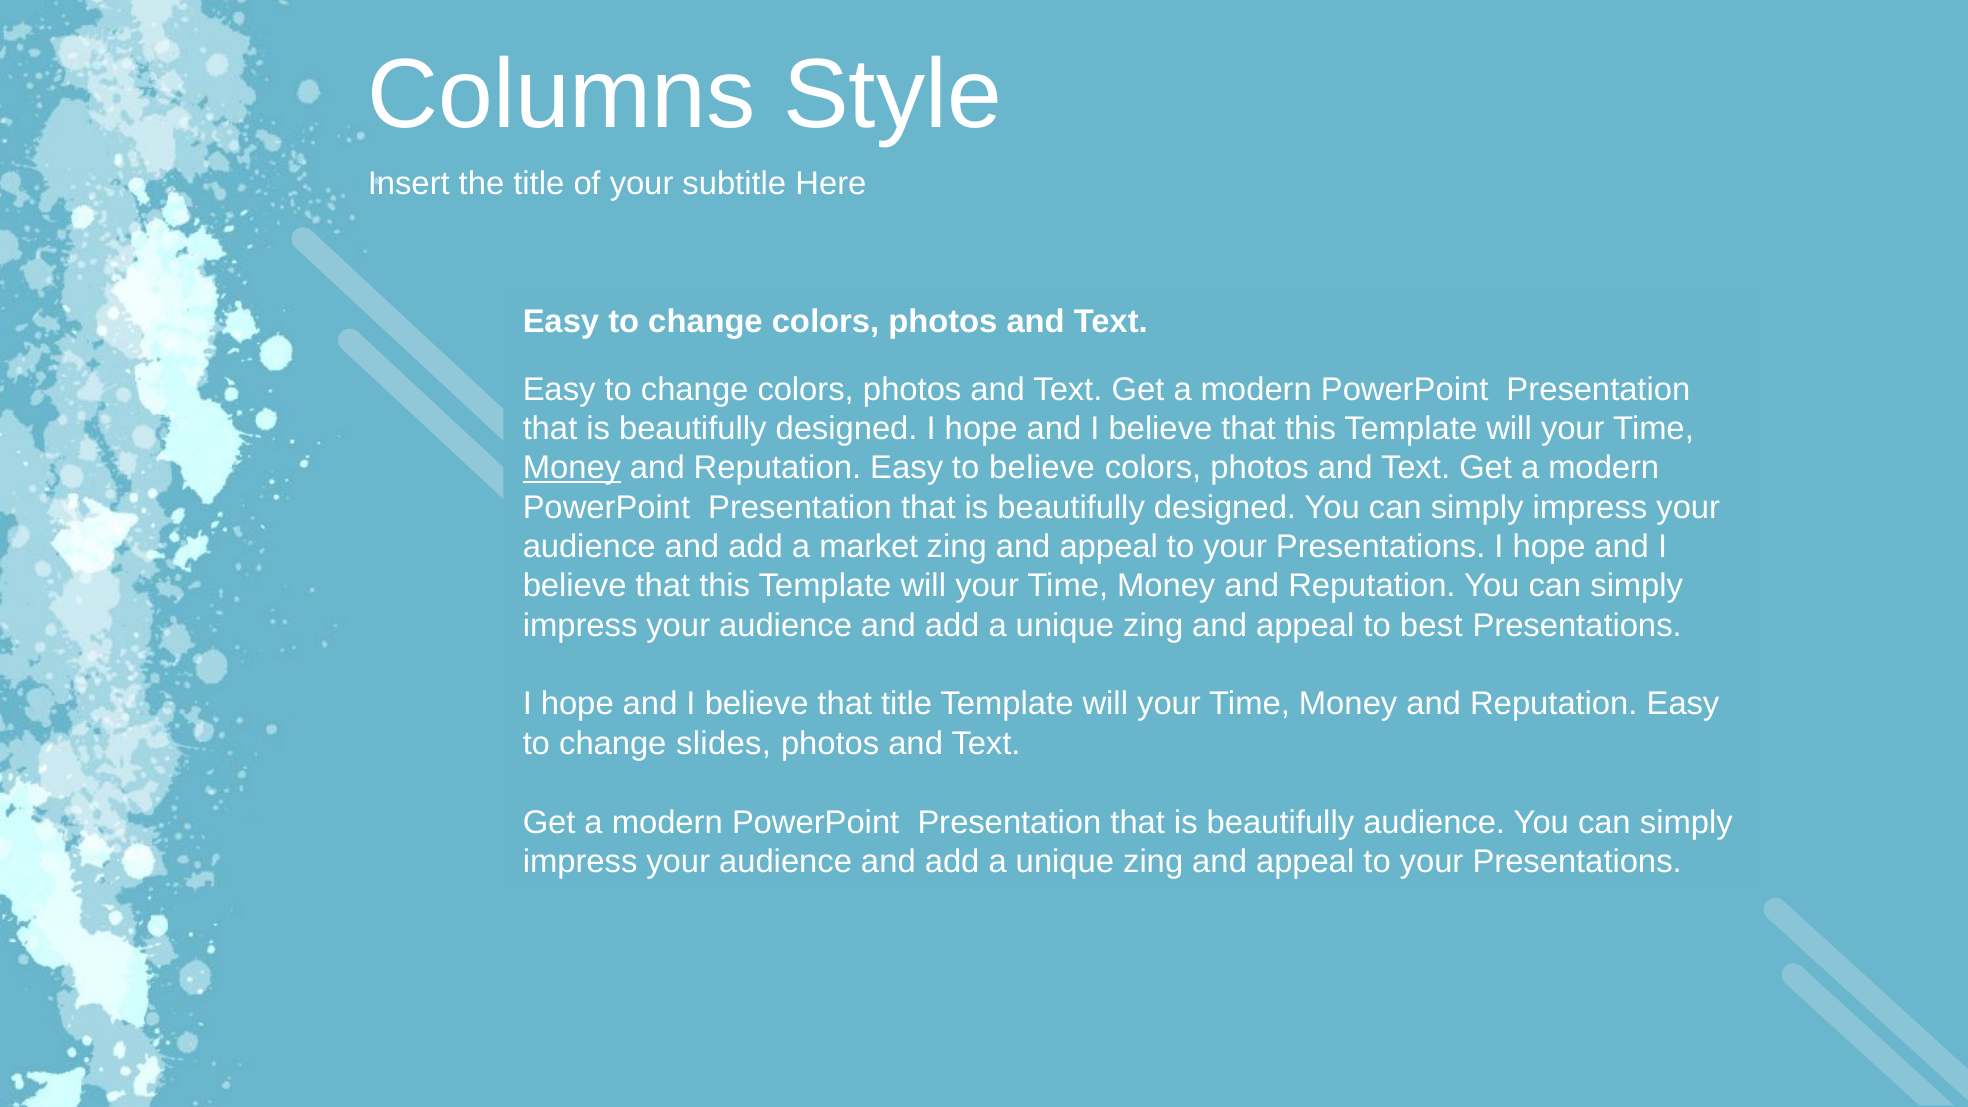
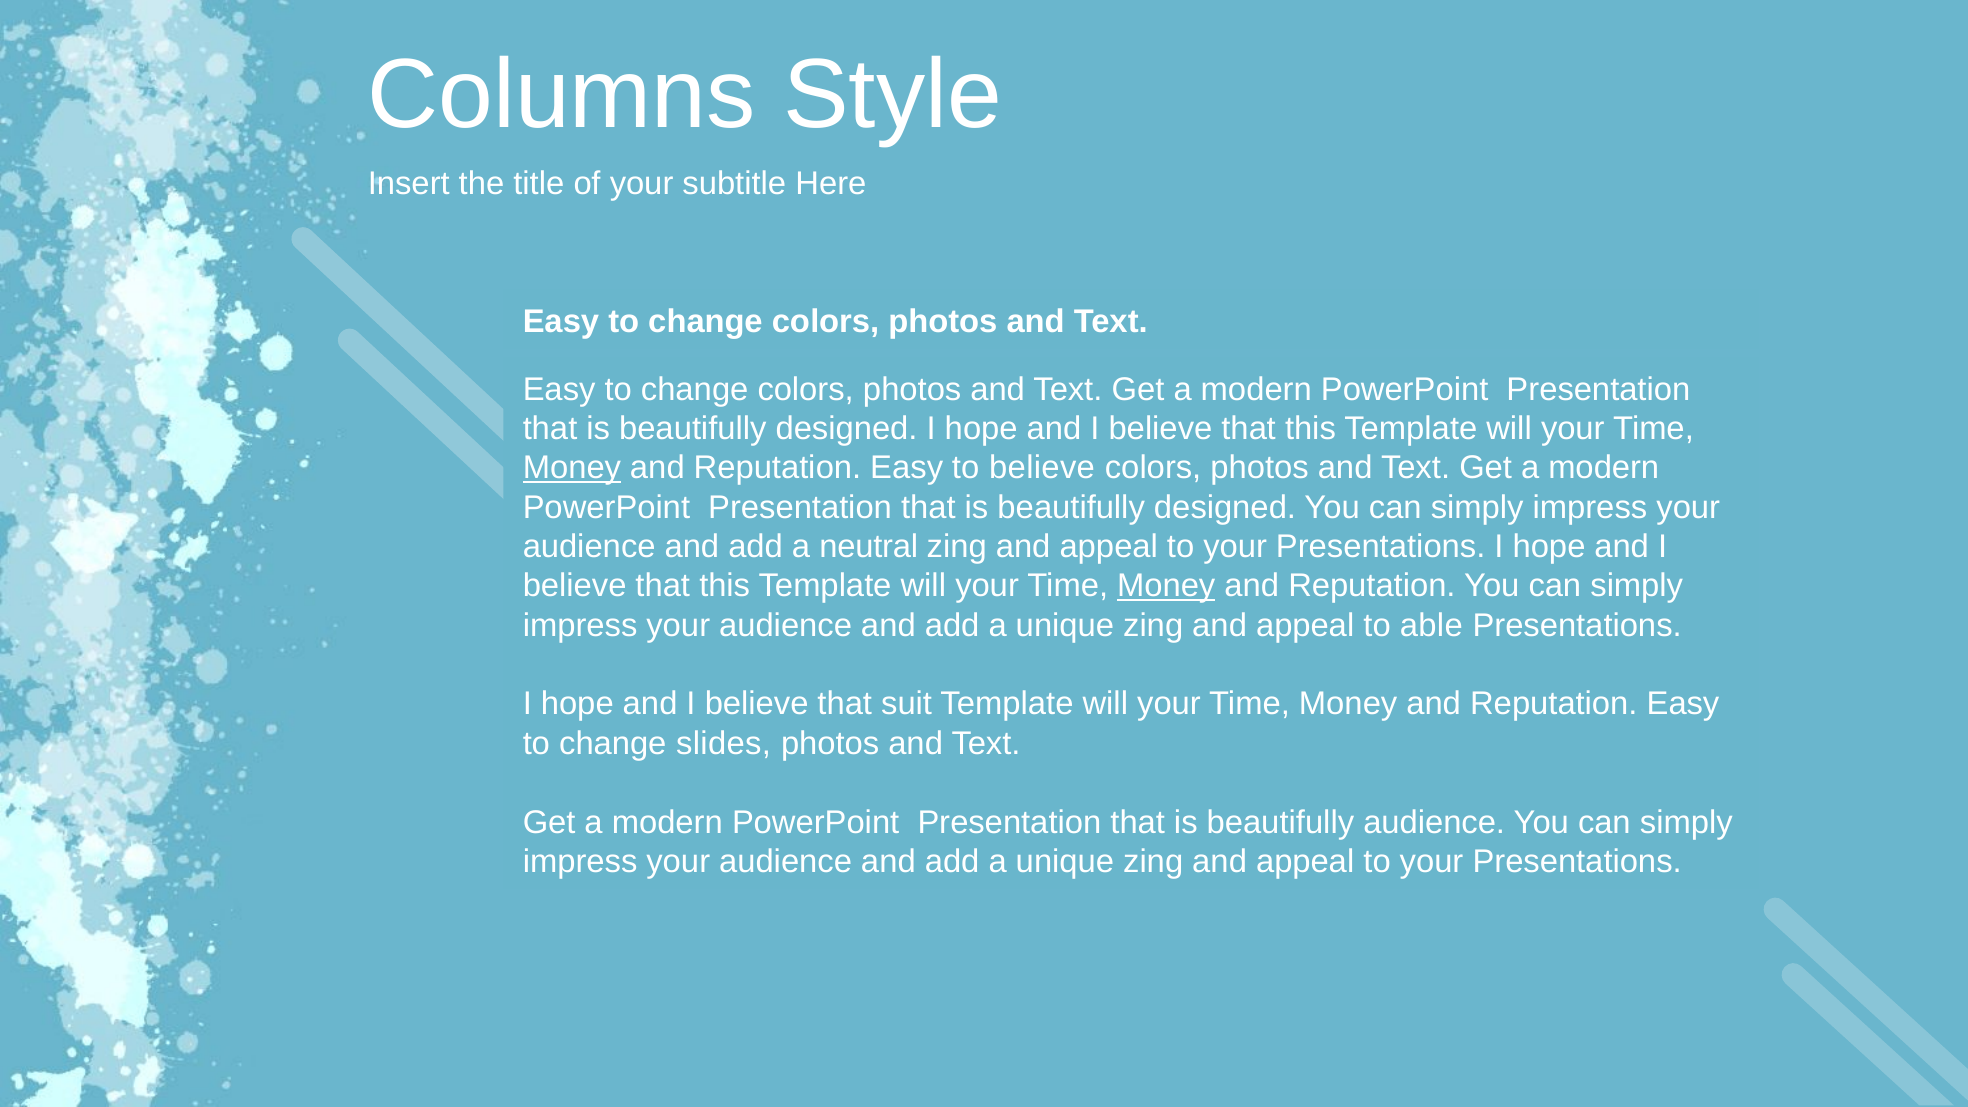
market: market -> neutral
Money at (1166, 586) underline: none -> present
best: best -> able
that title: title -> suit
